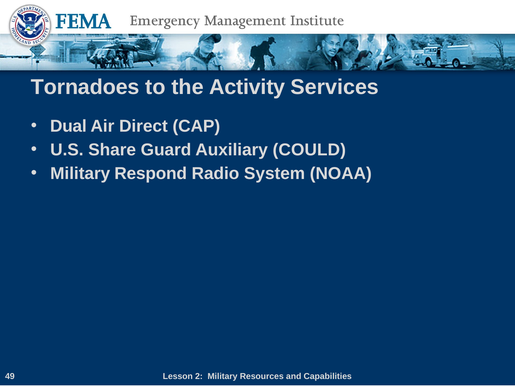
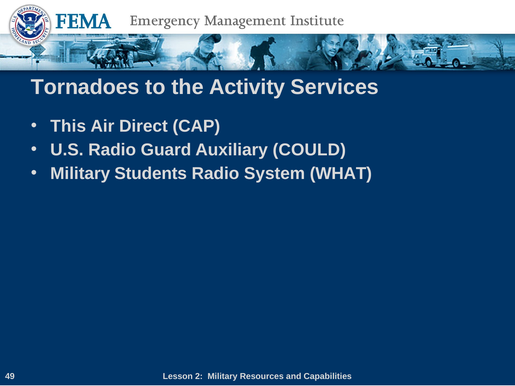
Dual: Dual -> This
U.S Share: Share -> Radio
Respond: Respond -> Students
NOAA: NOAA -> WHAT
